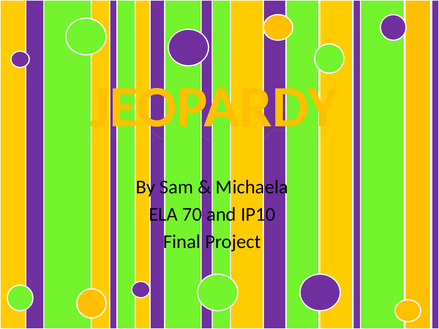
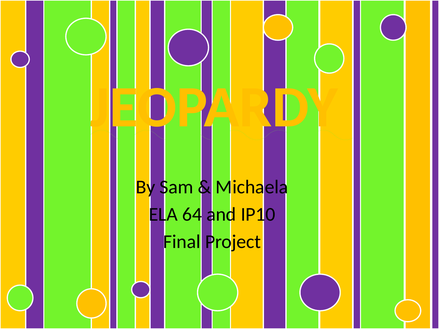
70: 70 -> 64
